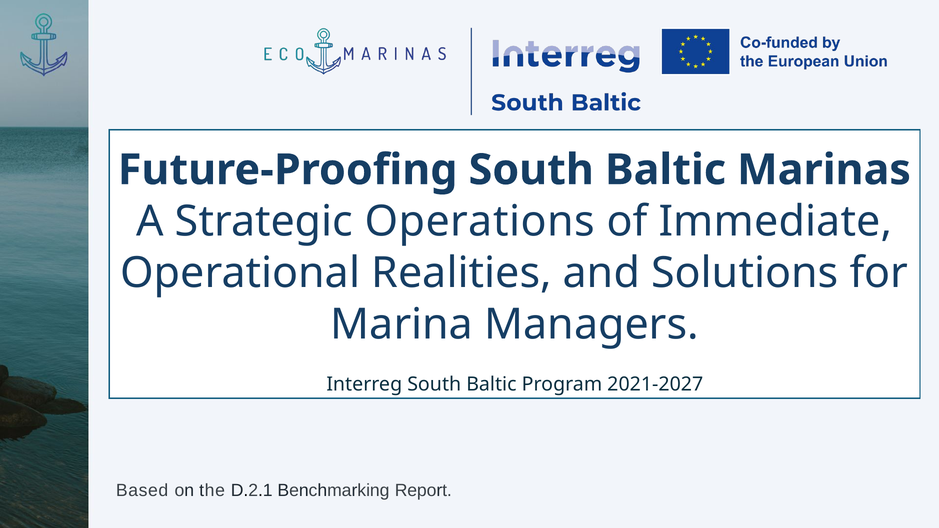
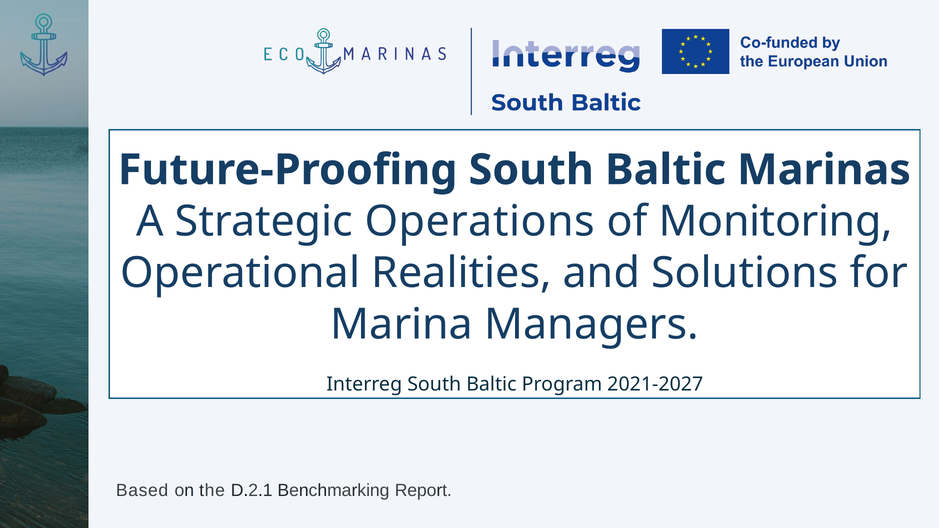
Immediate: Immediate -> Monitoring
